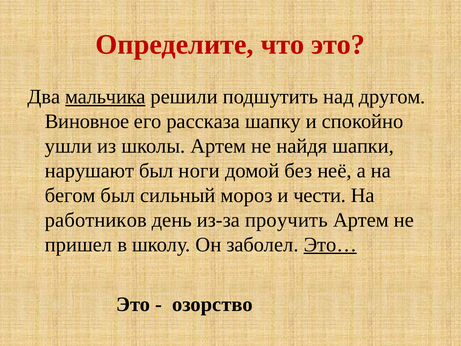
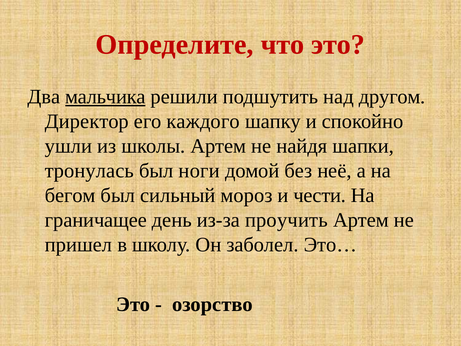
Виновное: Виновное -> Директор
рассказа: рассказа -> каждого
нарушают: нарушают -> тронулась
работников: работников -> граничащее
Это… underline: present -> none
